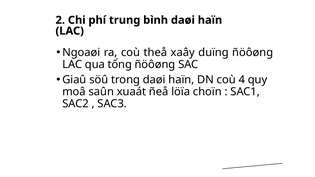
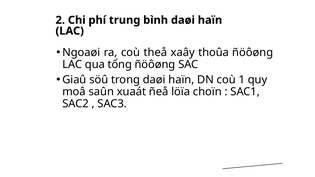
duïng: duïng -> thoûa
4: 4 -> 1
